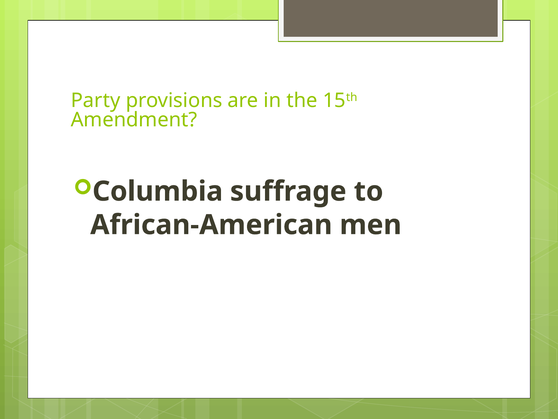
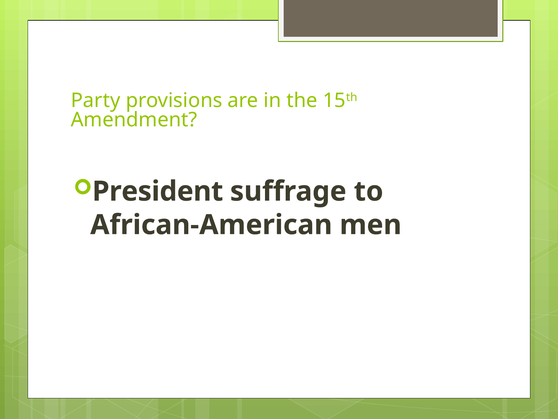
Columbia: Columbia -> President
